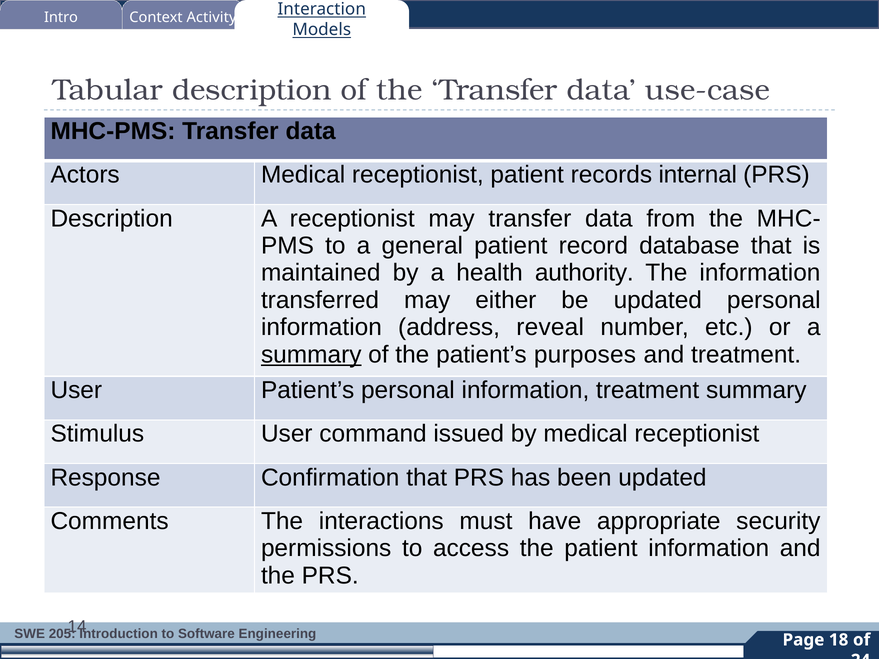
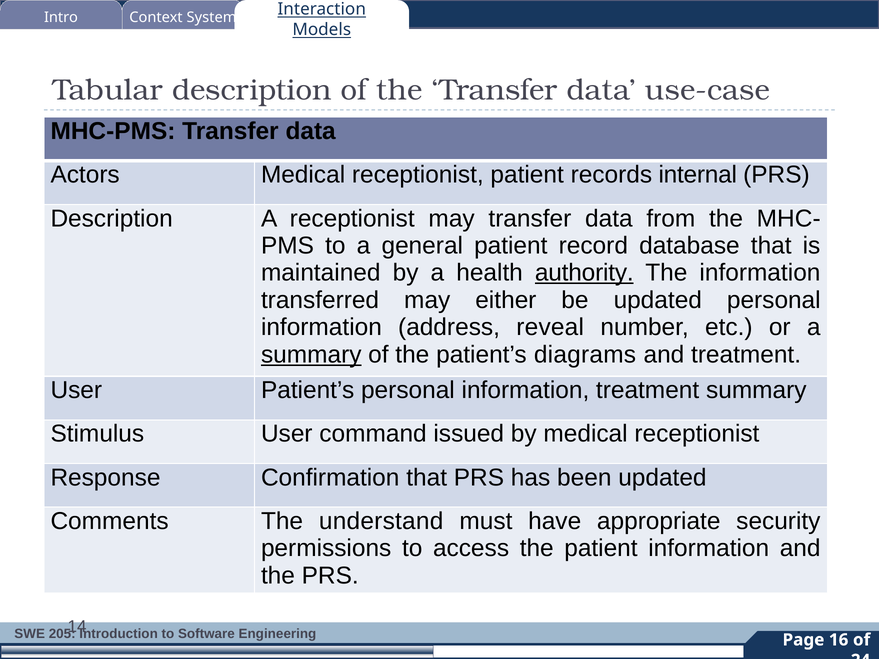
Activity: Activity -> System
authority underline: none -> present
purposes: purposes -> diagrams
interactions: interactions -> understand
18: 18 -> 16
